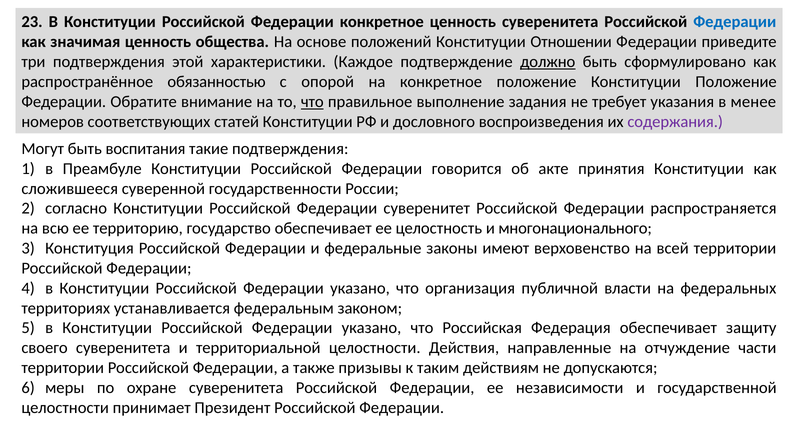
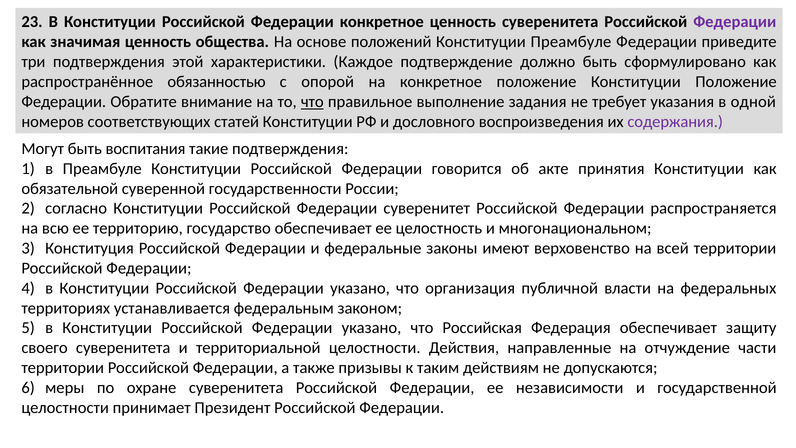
Федерации at (735, 22) colour: blue -> purple
Конституции Отношении: Отношении -> Преамбуле
должно underline: present -> none
менее: менее -> одной
сложившееся: сложившееся -> обязательной
многонационального: многонационального -> многонациональном
